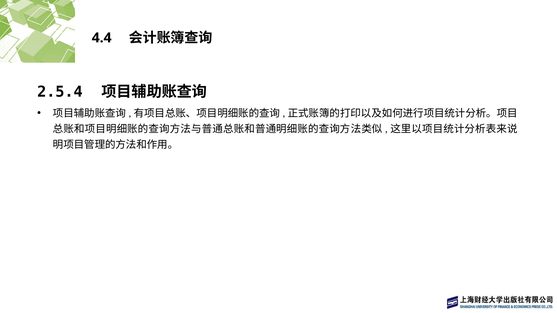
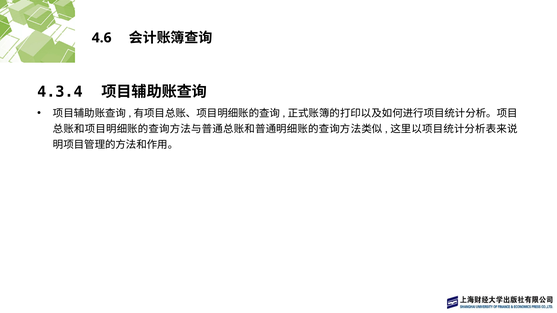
4.4: 4.4 -> 4.6
2.5.4: 2.5.4 -> 4.3.4
